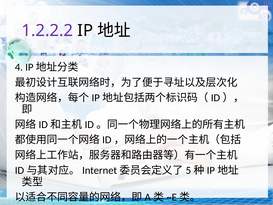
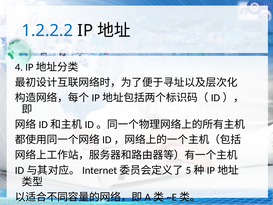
1.2.2.2 colour: purple -> blue
